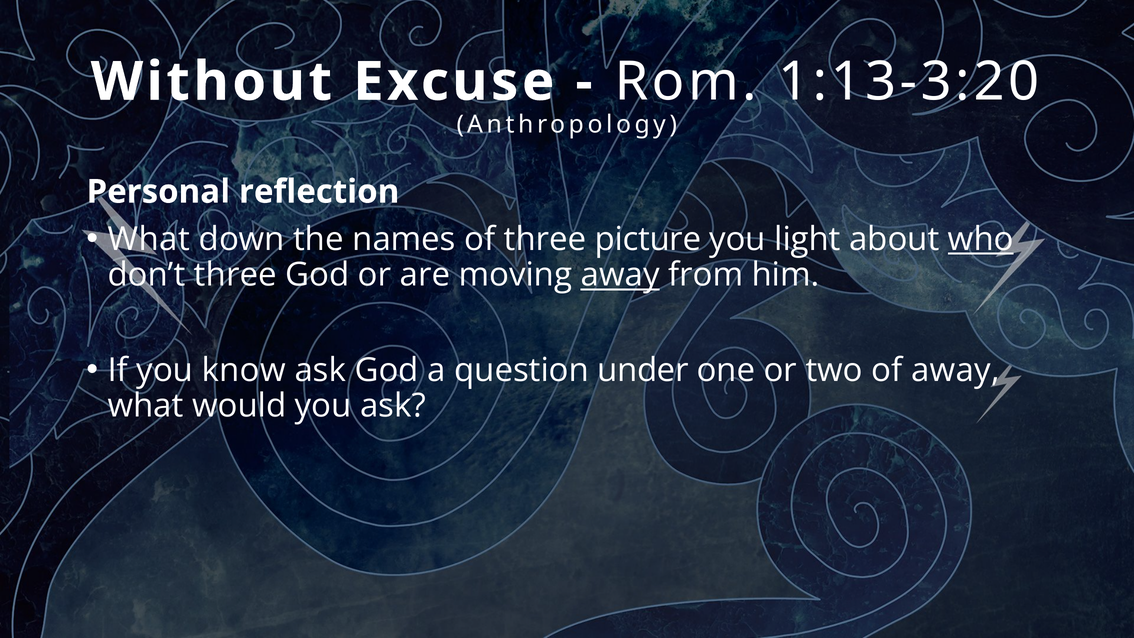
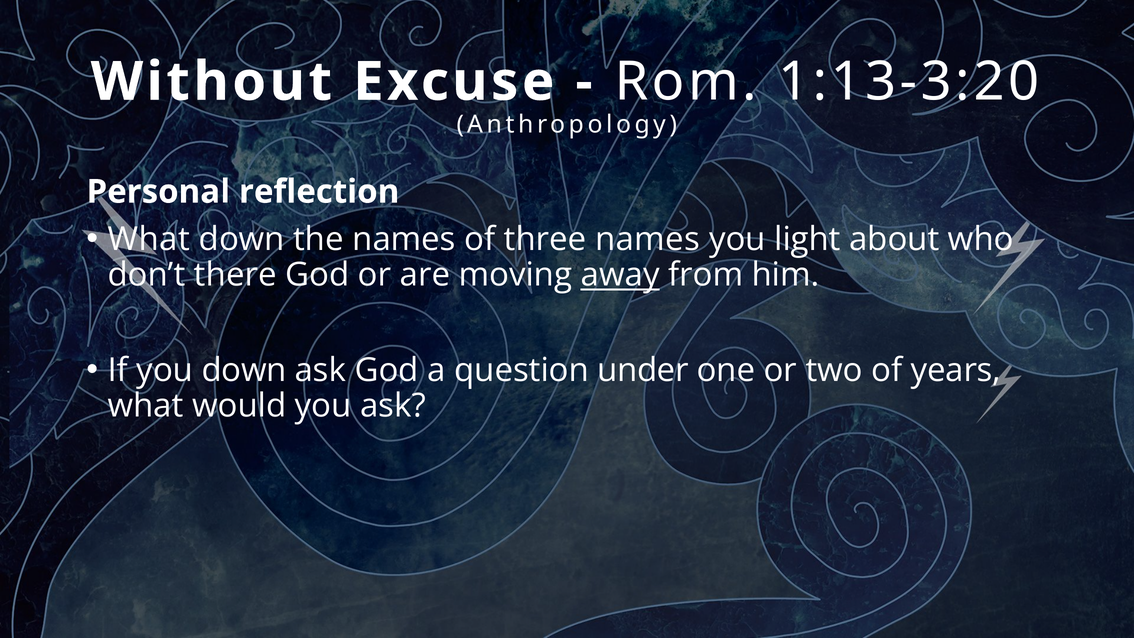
three picture: picture -> names
who underline: present -> none
don’t three: three -> there
you know: know -> down
of away: away -> years
